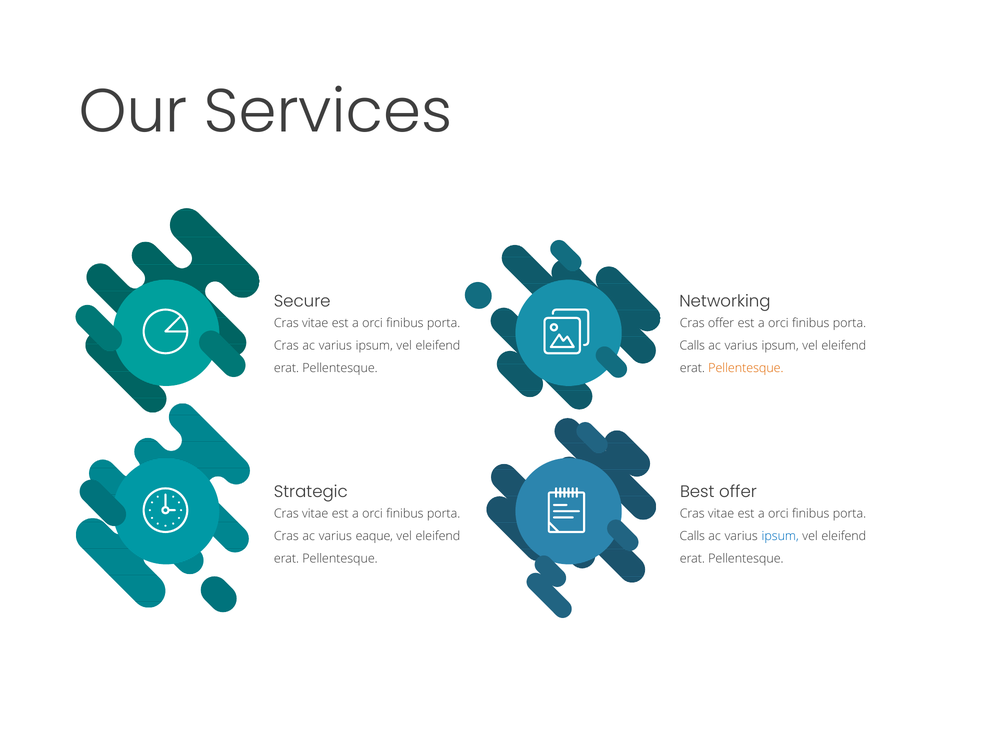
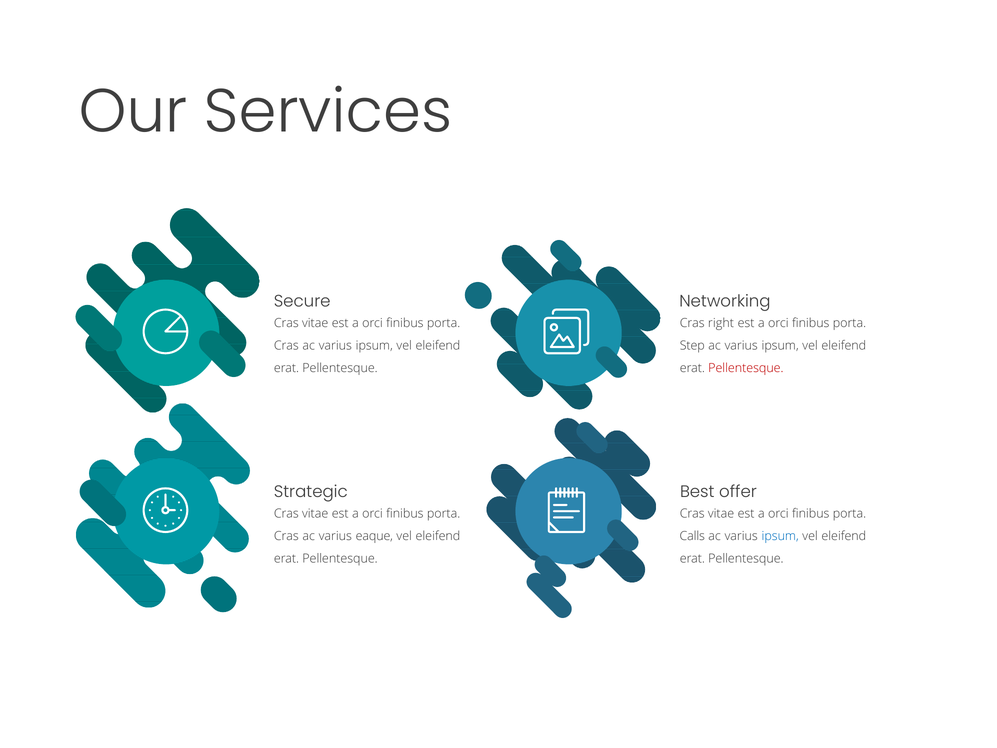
Cras offer: offer -> right
Calls at (692, 345): Calls -> Step
Pellentesque at (746, 368) colour: orange -> red
